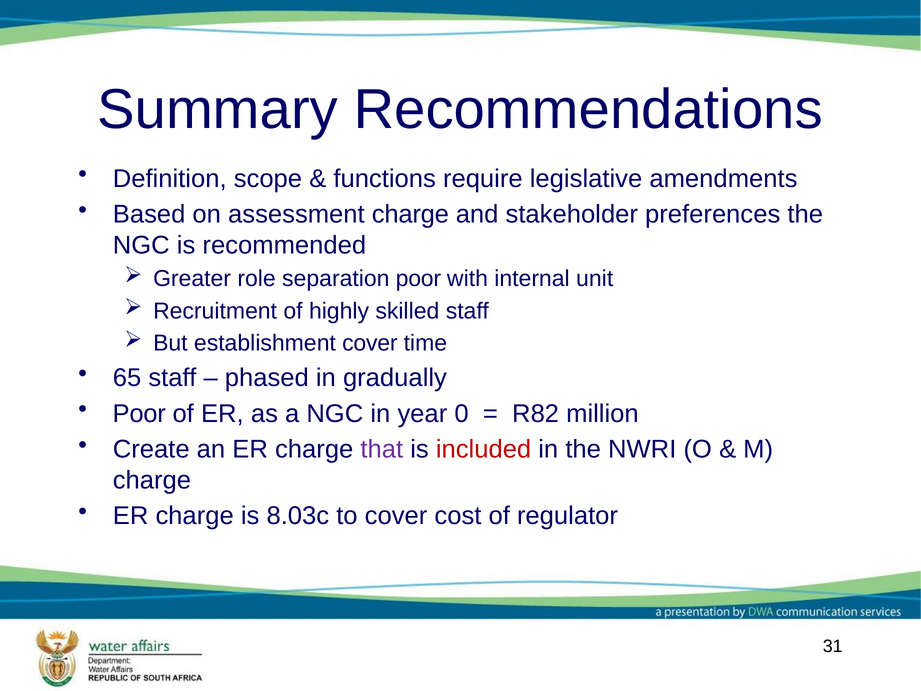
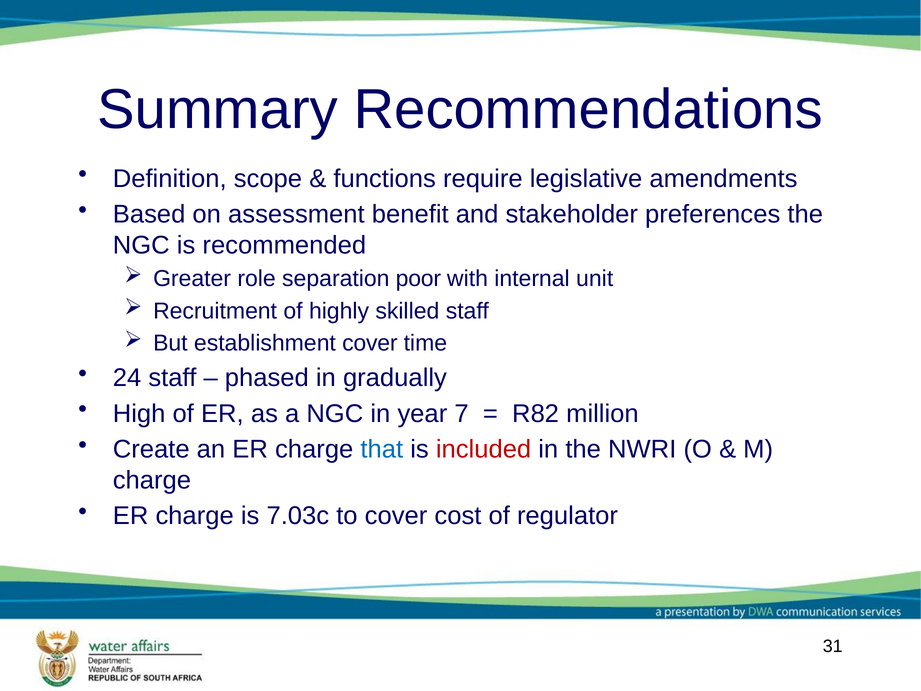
assessment charge: charge -> benefit
65: 65 -> 24
Poor at (139, 413): Poor -> High
0: 0 -> 7
that colour: purple -> blue
8.03c: 8.03c -> 7.03c
